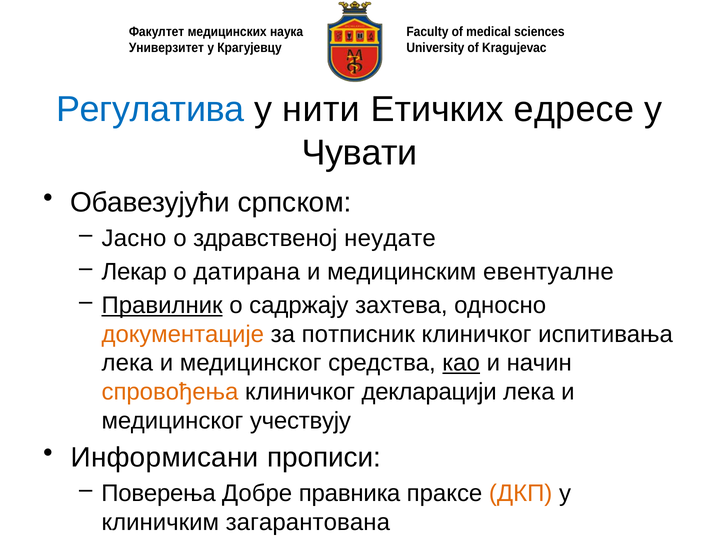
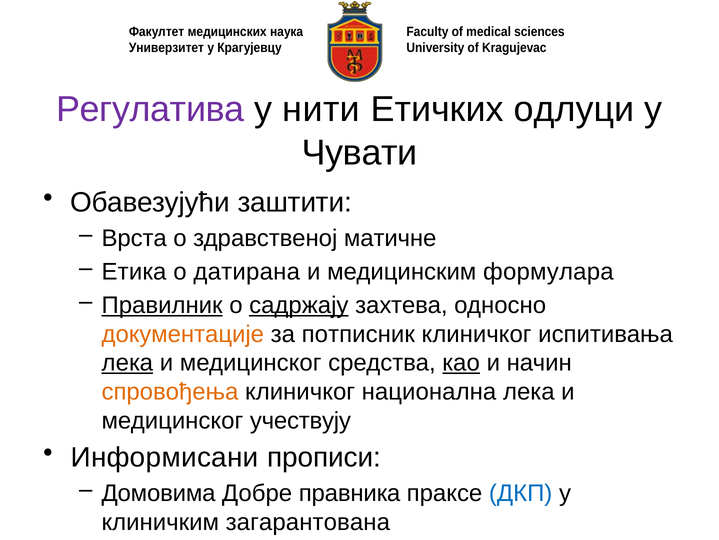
Регулатива colour: blue -> purple
едресе: едресе -> одлуци
српском: српском -> заштити
Јасно: Јасно -> Врста
неудате: неудате -> матичне
Лекар: Лекар -> Етика
евентуалне: евентуалне -> формулара
садржају underline: none -> present
лека at (127, 362) underline: none -> present
декларацији: декларацији -> национална
Поверења: Поверења -> Домовима
ДКП colour: orange -> blue
